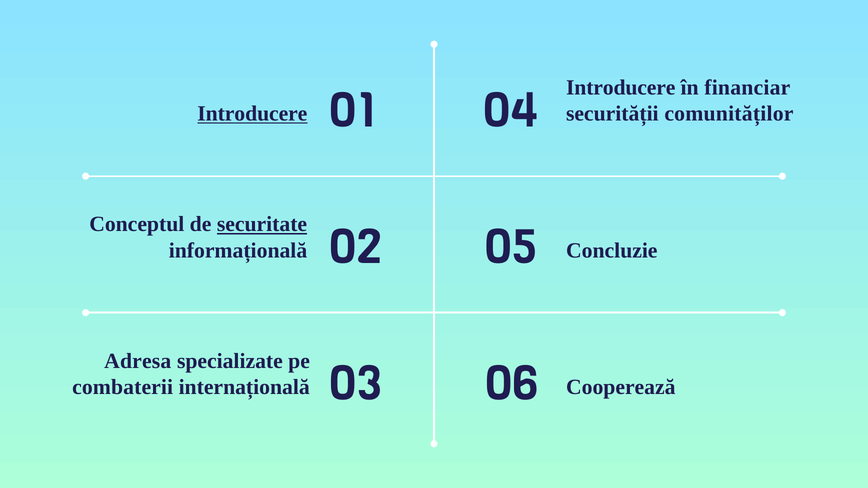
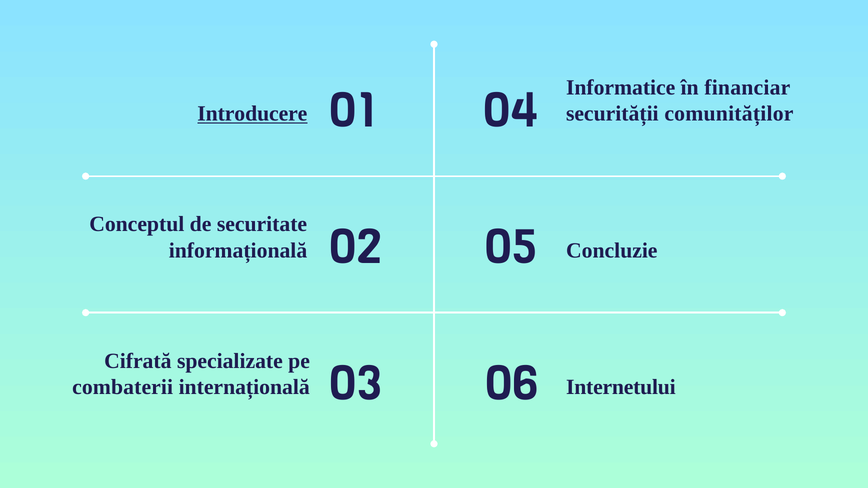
Introducere at (621, 88): Introducere -> Informatice
securitate underline: present -> none
Adresa: Adresa -> Cifrată
Cooperează: Cooperează -> Internetului
